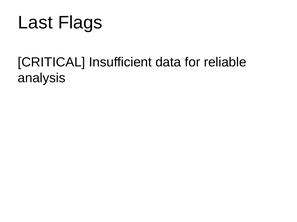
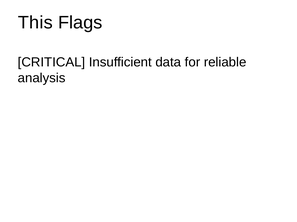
Last: Last -> This
